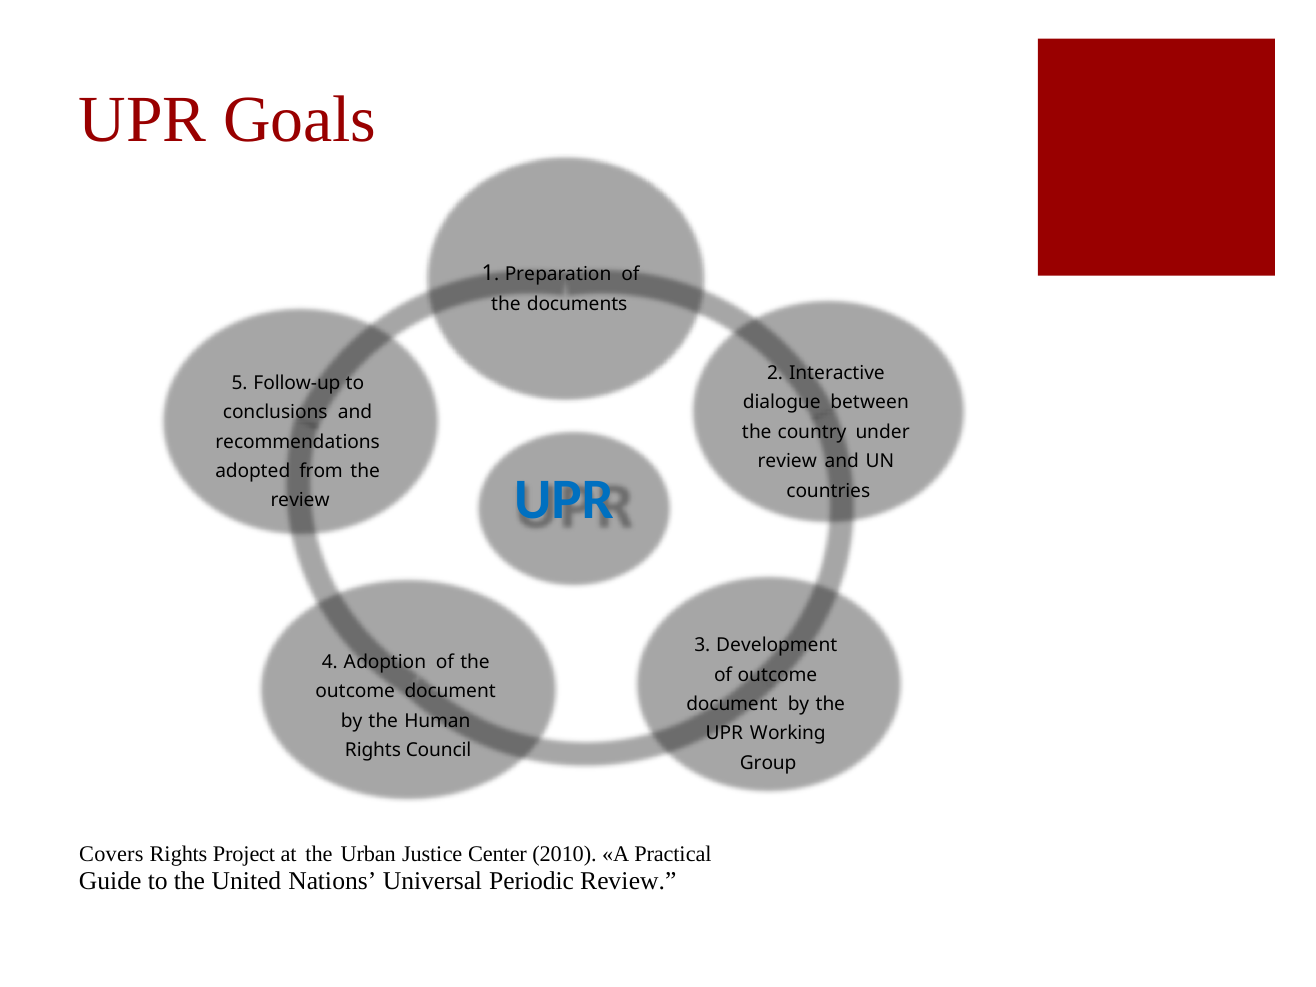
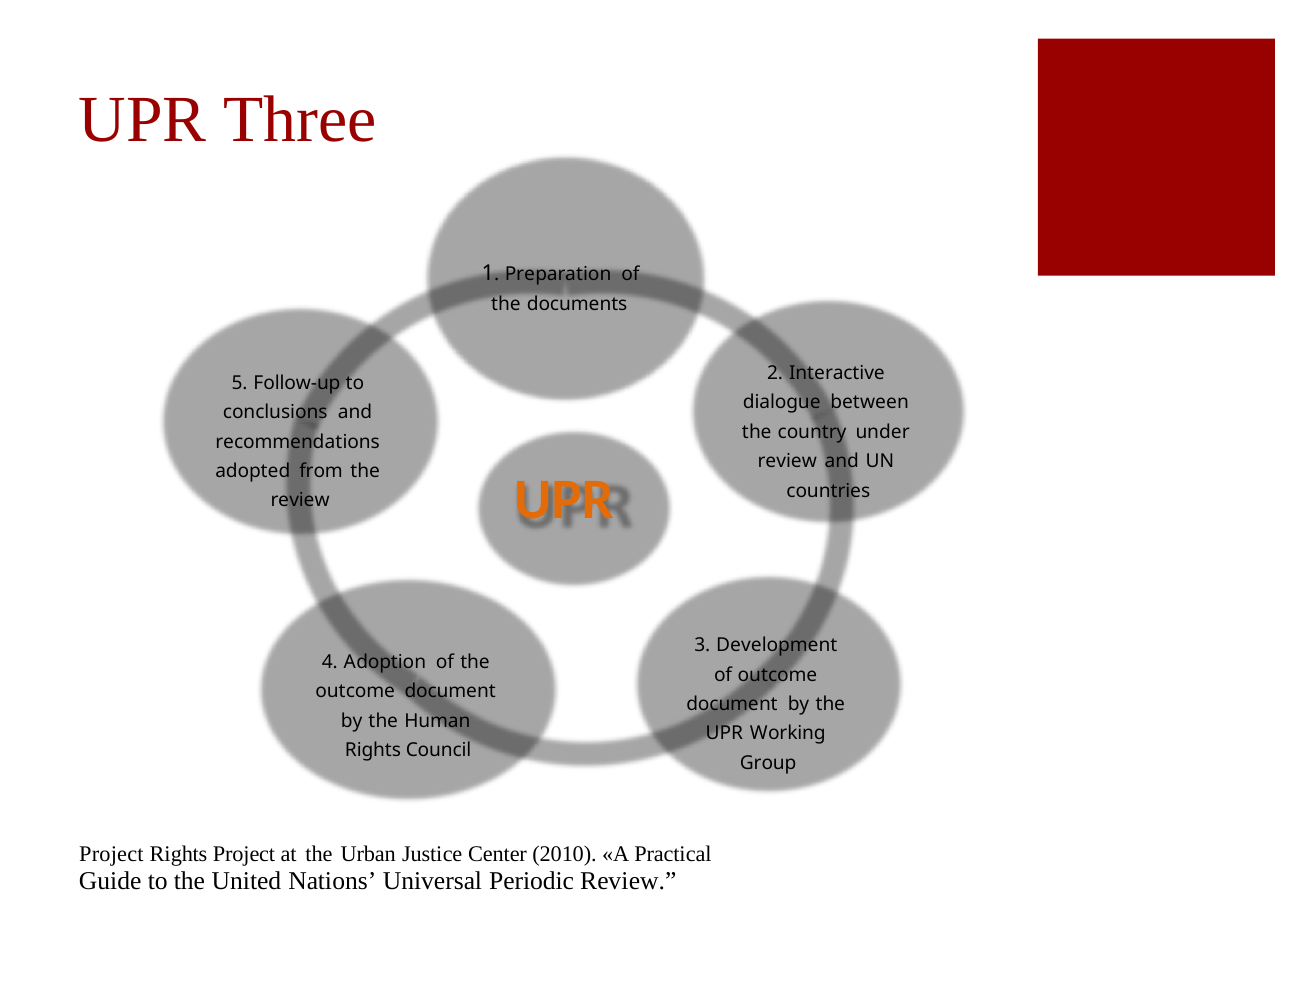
Goals: Goals -> Three
UPR at (564, 499) colour: blue -> orange
Covers at (111, 854): Covers -> Project
